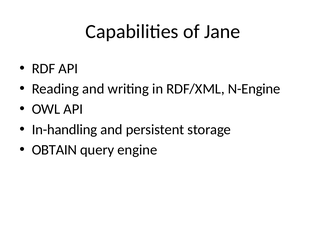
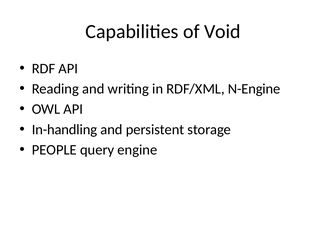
Jane: Jane -> Void
OBTAIN: OBTAIN -> PEOPLE
